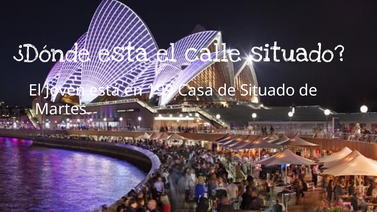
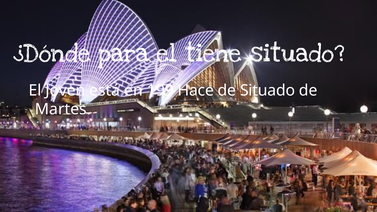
esta: esta -> para
calle: calle -> tiene
Casa: Casa -> Hace
